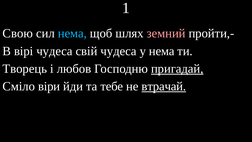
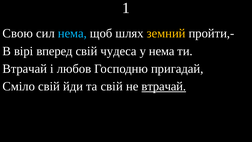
земний colour: pink -> yellow
вірі чудеса: чудеса -> вперед
Творець at (25, 69): Творець -> Втрачай
пригадай underline: present -> none
Сміло віри: віри -> свій
та тебе: тебе -> свій
